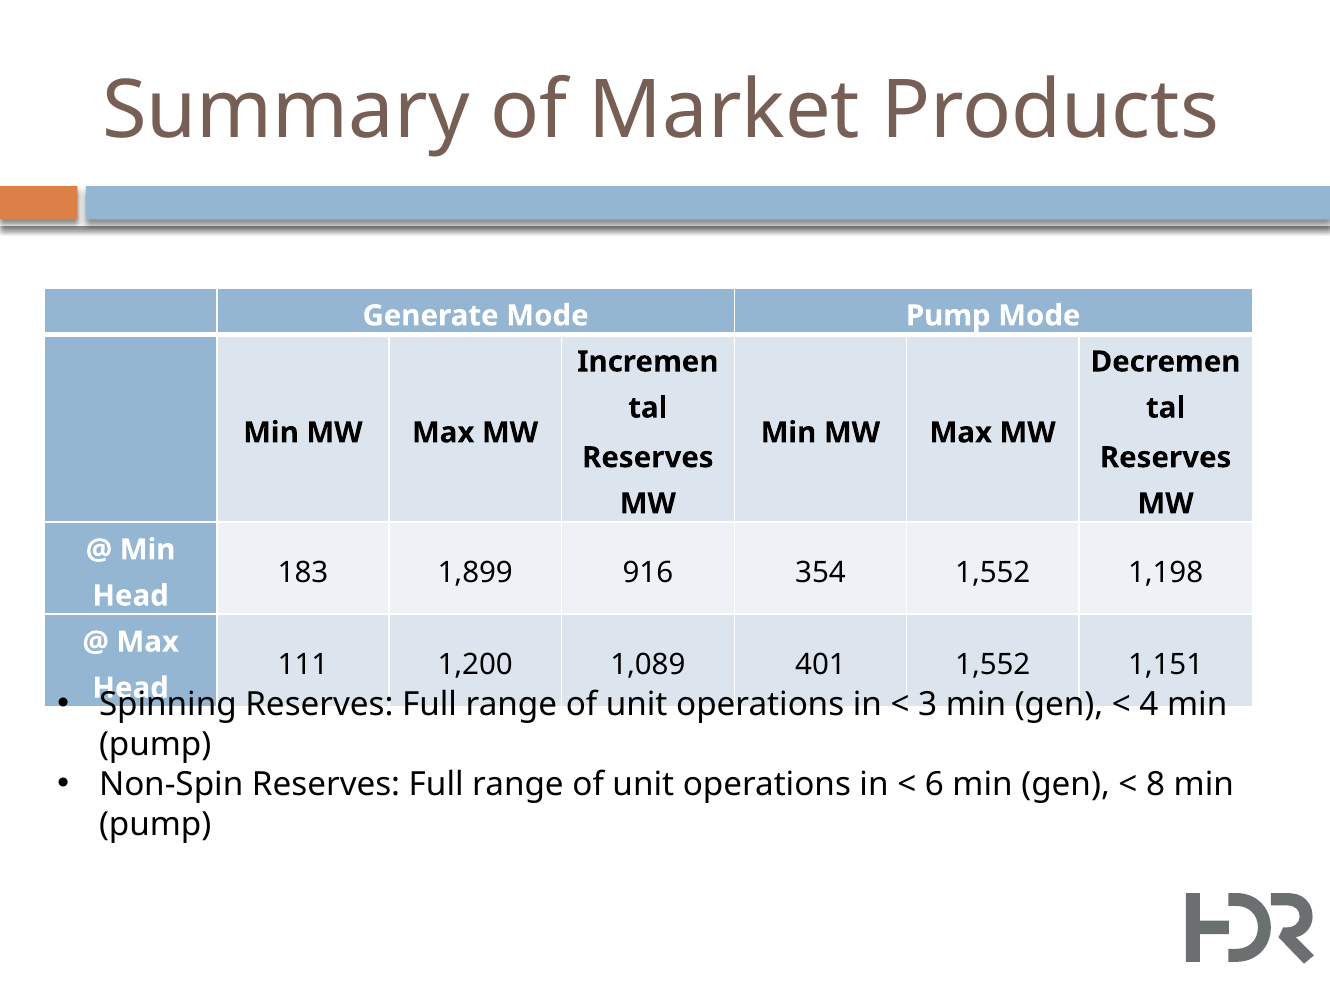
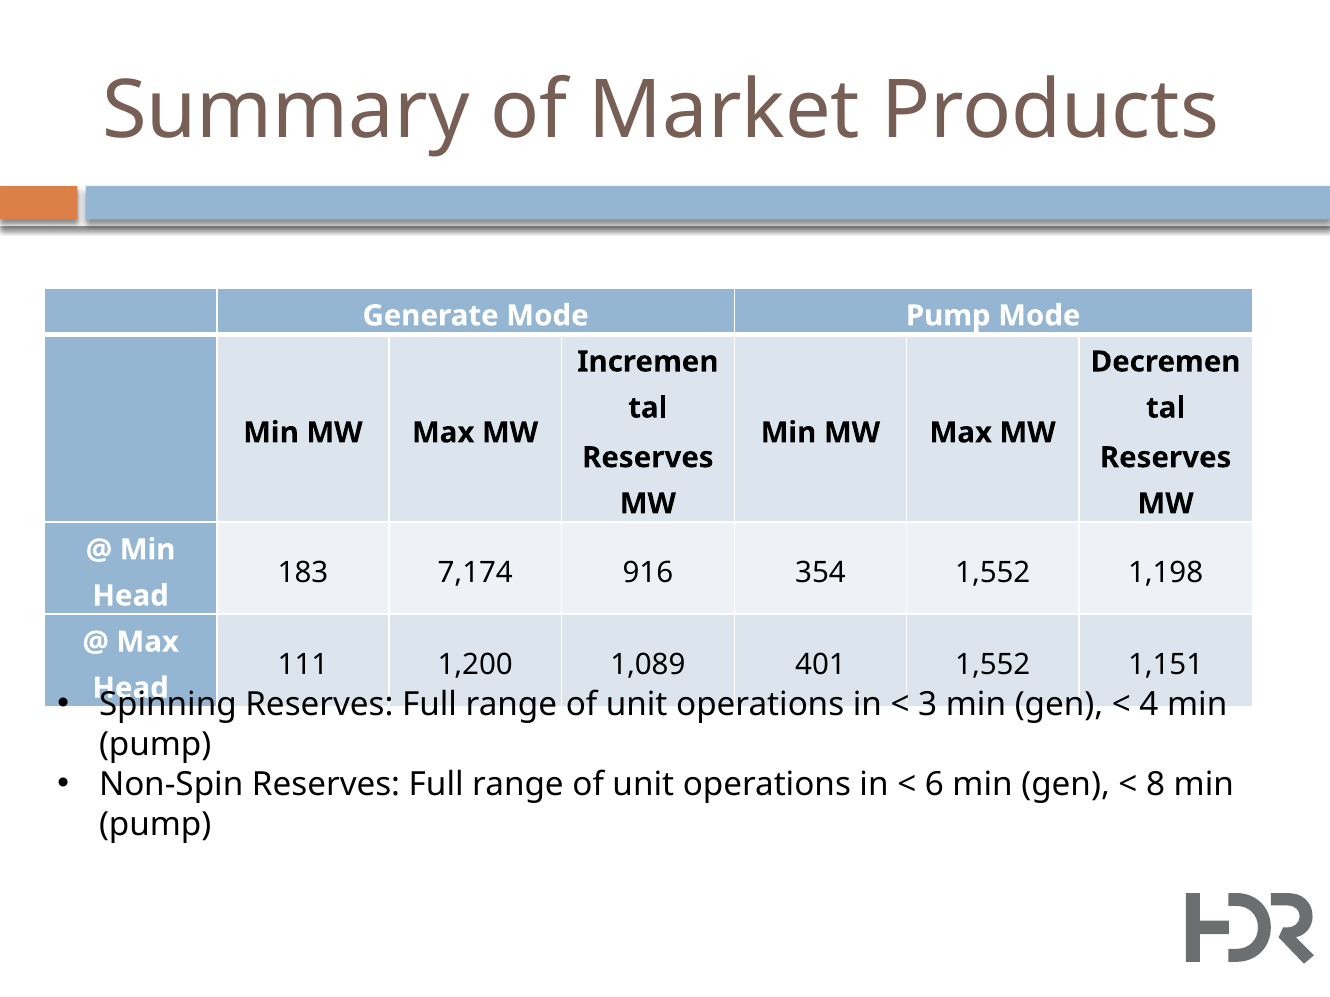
1,899: 1,899 -> 7,174
